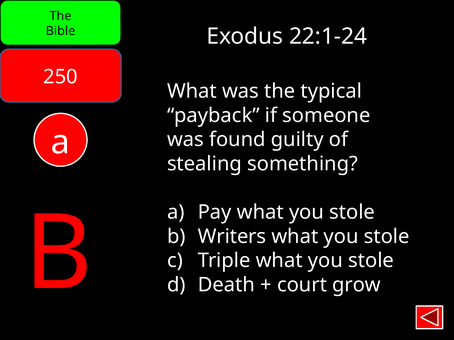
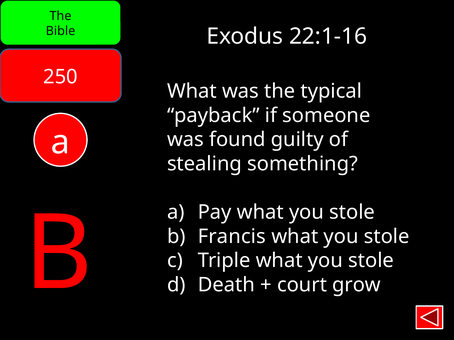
22:1-24: 22:1-24 -> 22:1-16
Writers: Writers -> Francis
